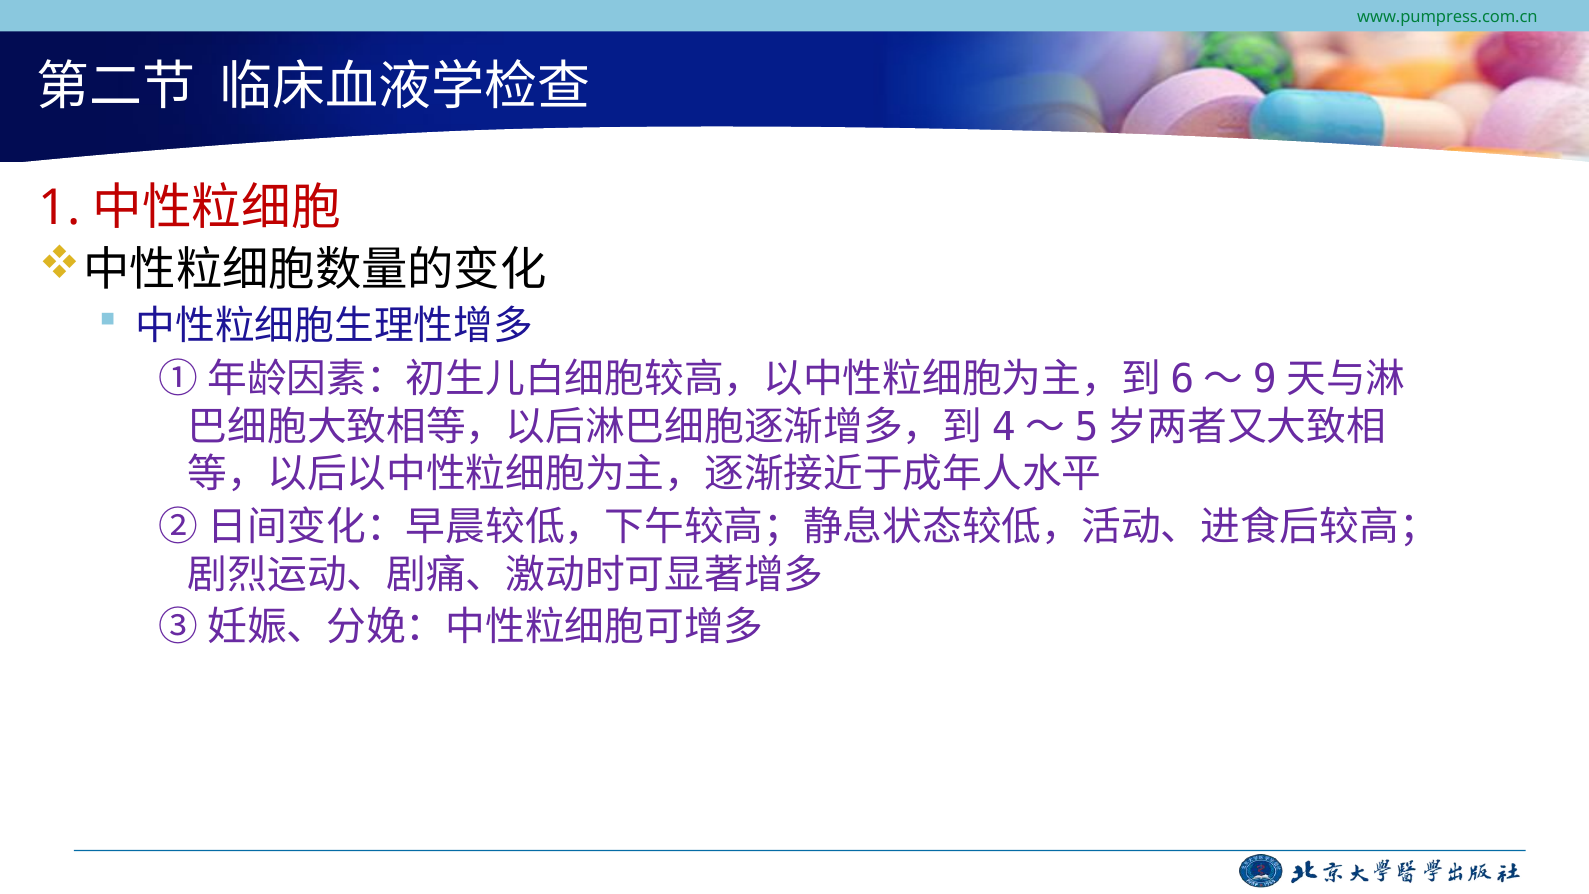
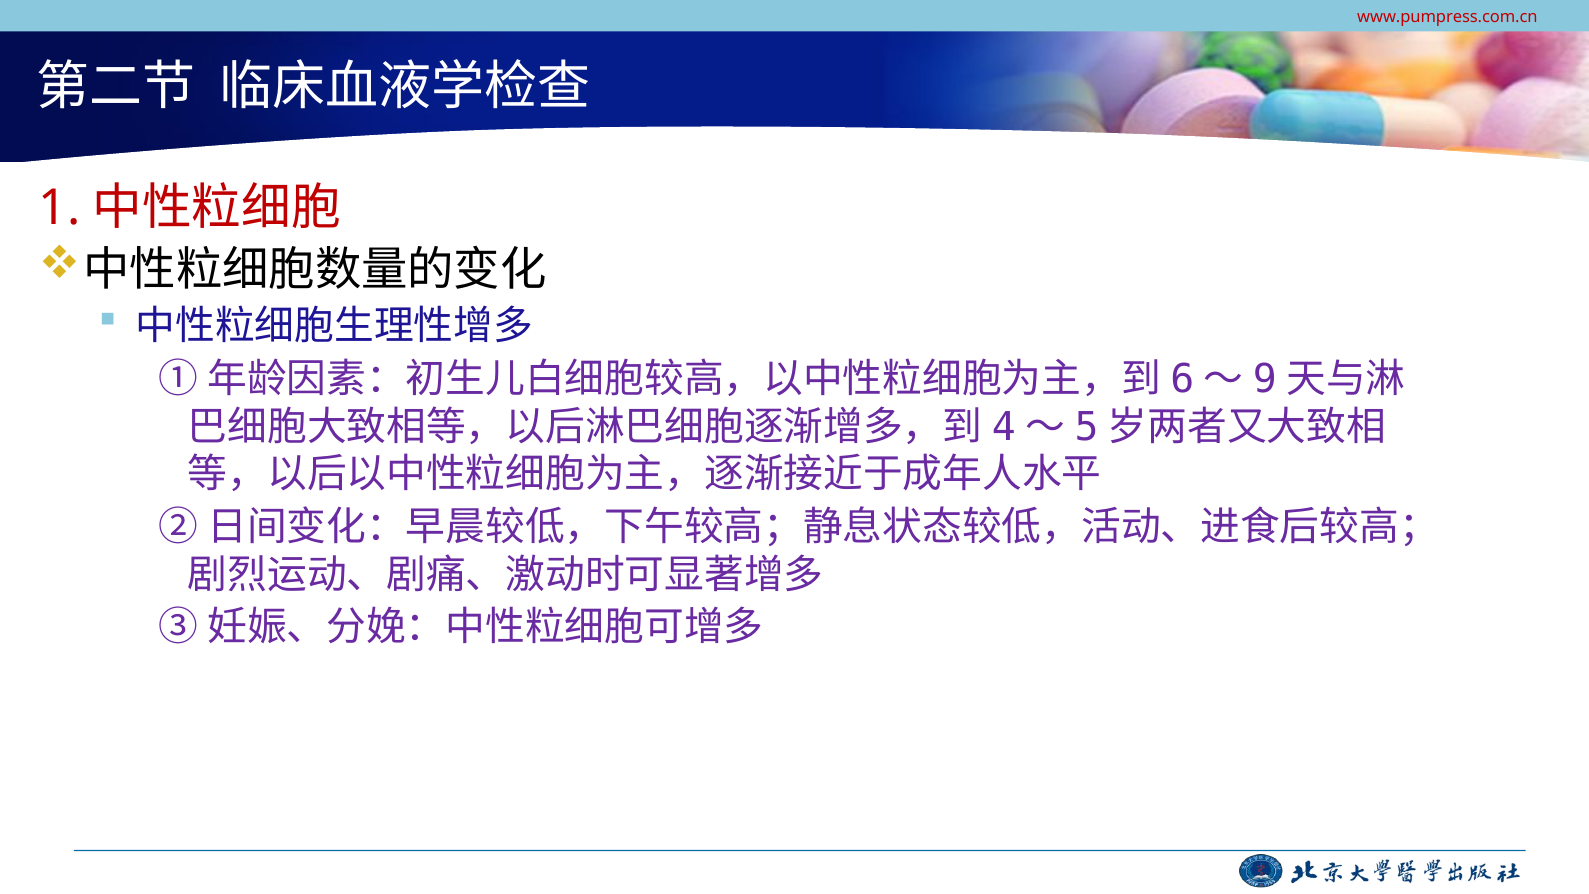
www.pumpress.com.cn colour: green -> red
